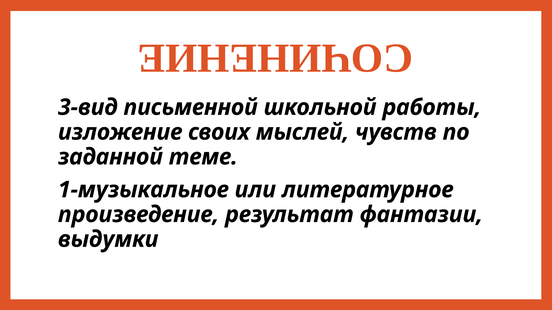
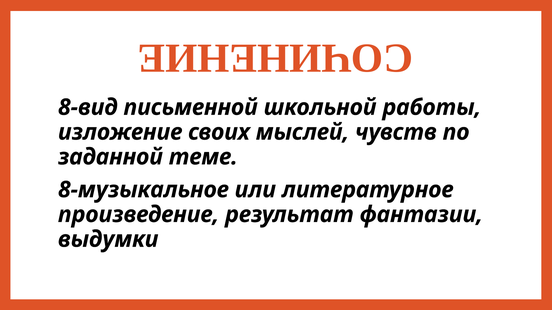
3-вид: 3-вид -> 8-вид
1-музыкальное: 1-музыкальное -> 8-музыкальное
